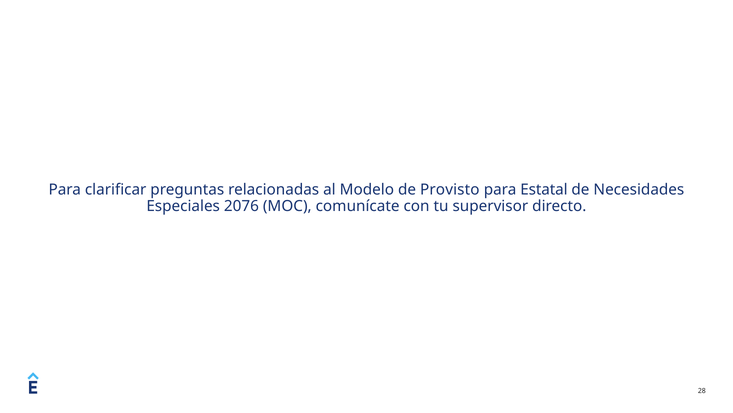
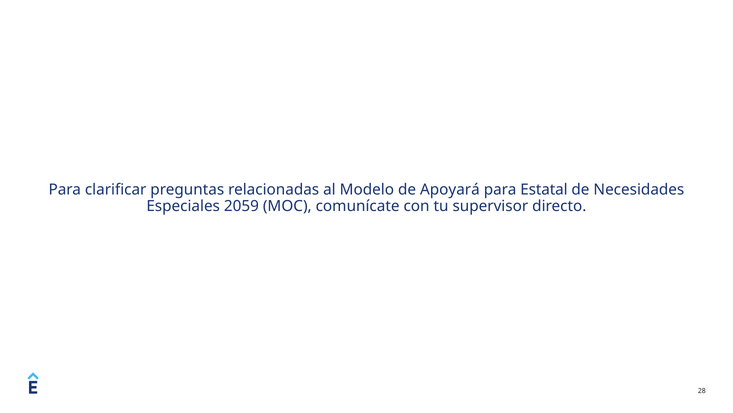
Provisto: Provisto -> Apoyará
2076: 2076 -> 2059
